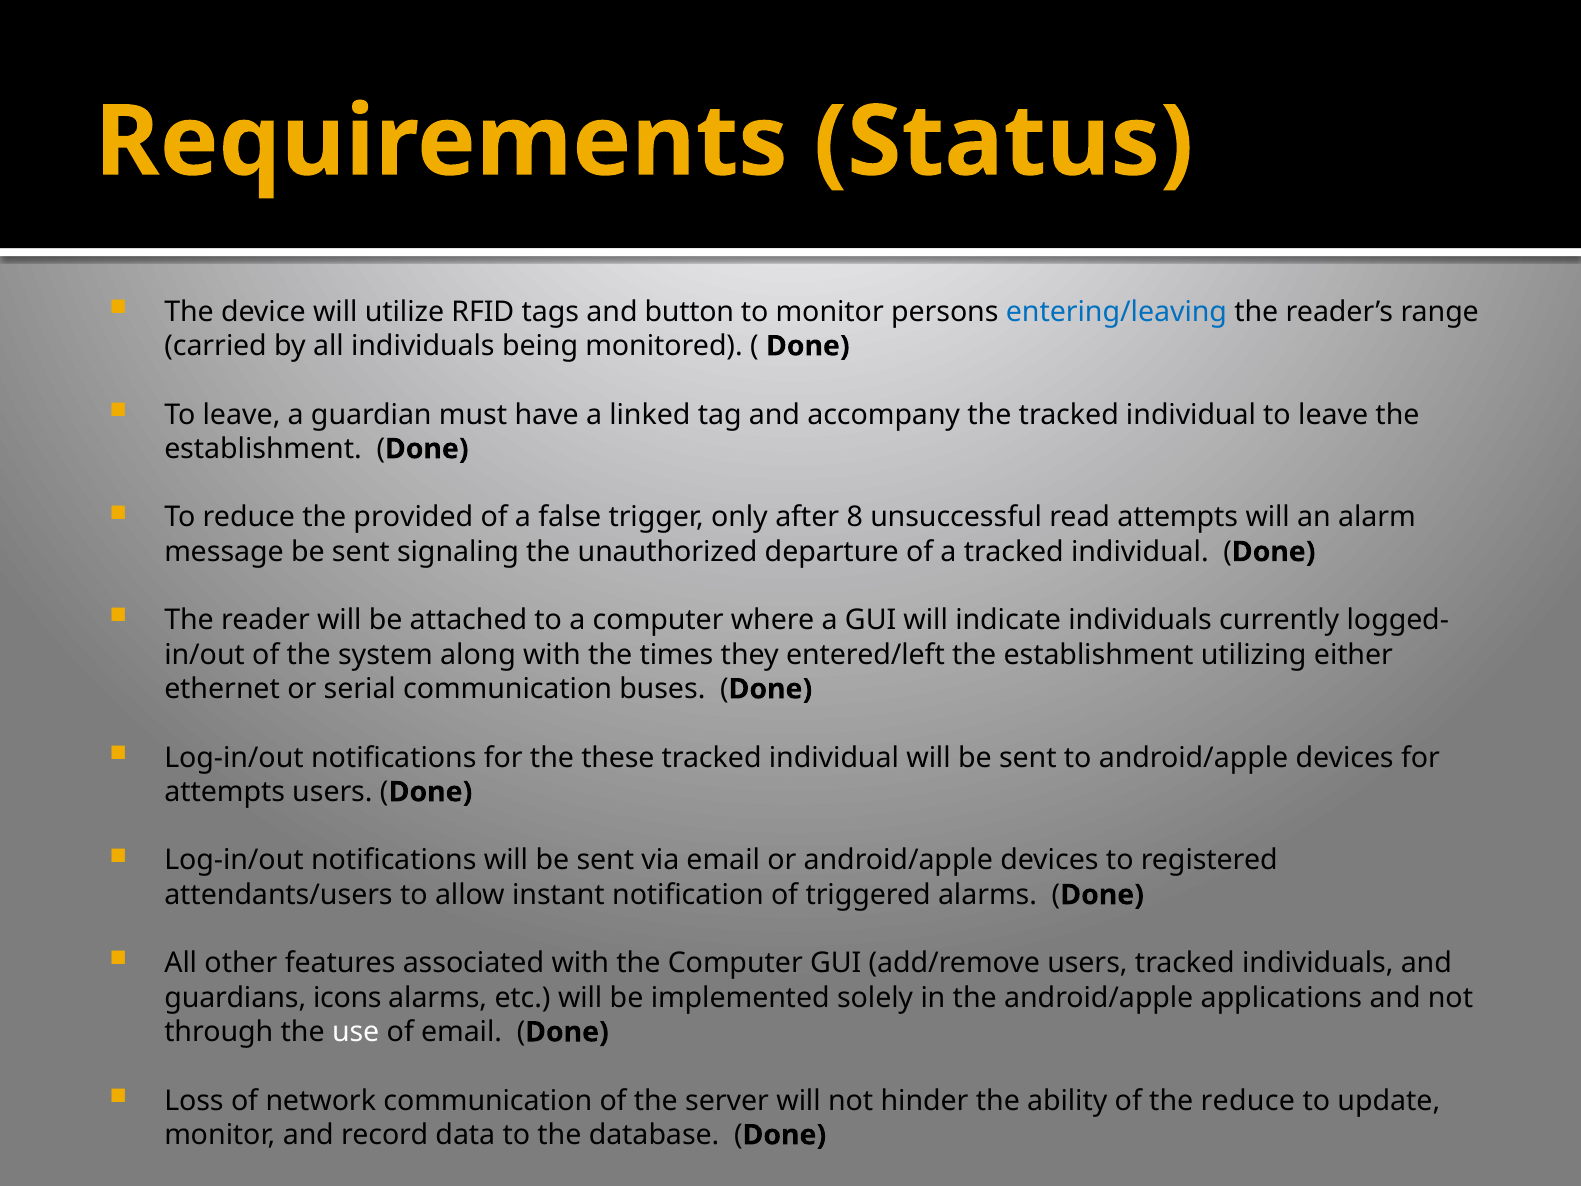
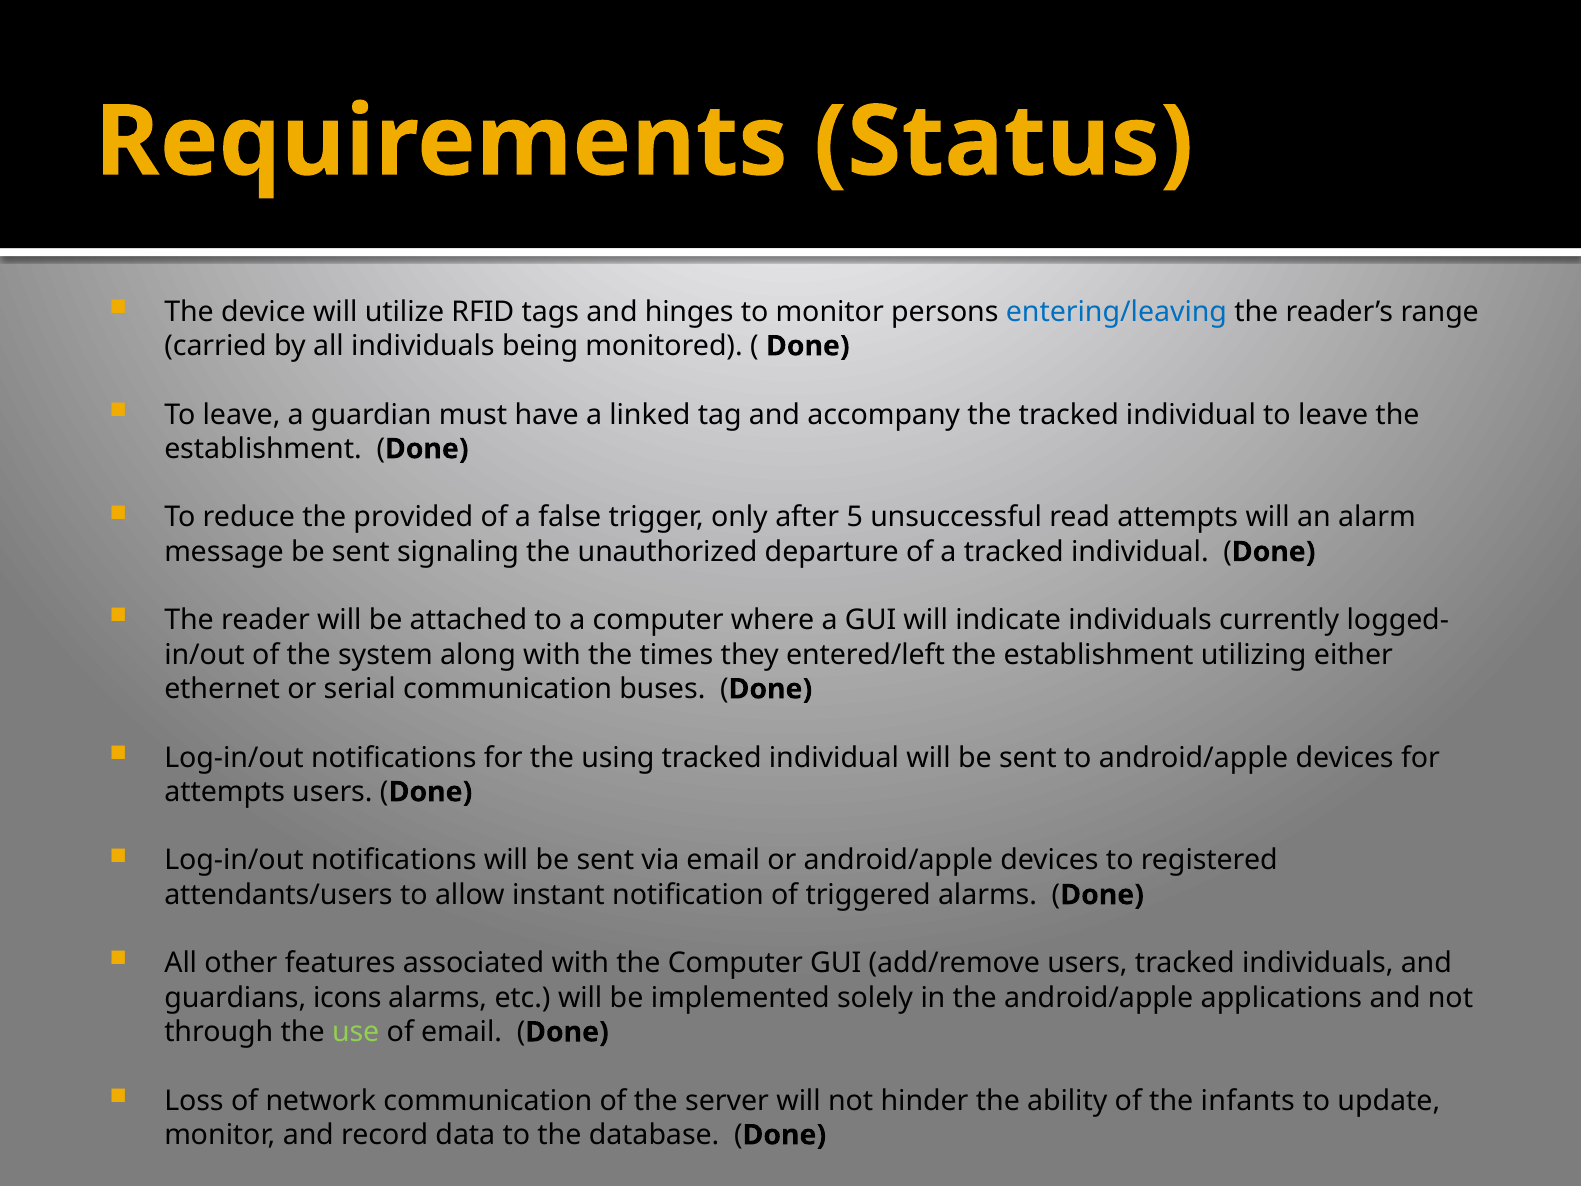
button: button -> hinges
8: 8 -> 5
these: these -> using
use colour: white -> light green
the reduce: reduce -> infants
